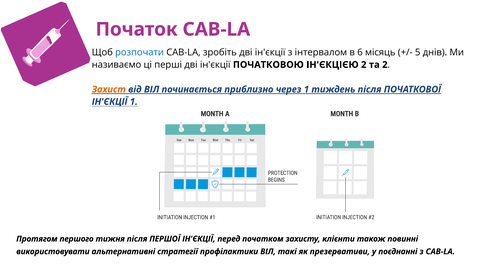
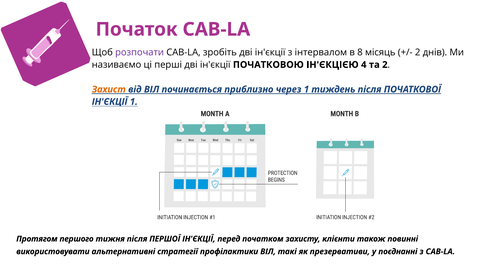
розпочати colour: blue -> purple
6: 6 -> 8
5 at (418, 53): 5 -> 2
ІН'ЄКЦІЄЮ 2: 2 -> 4
